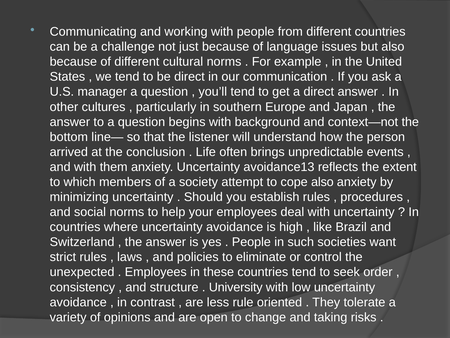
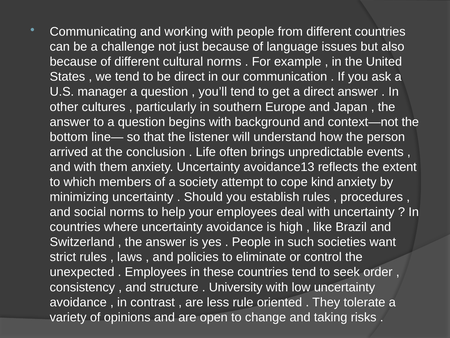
cope also: also -> kind
